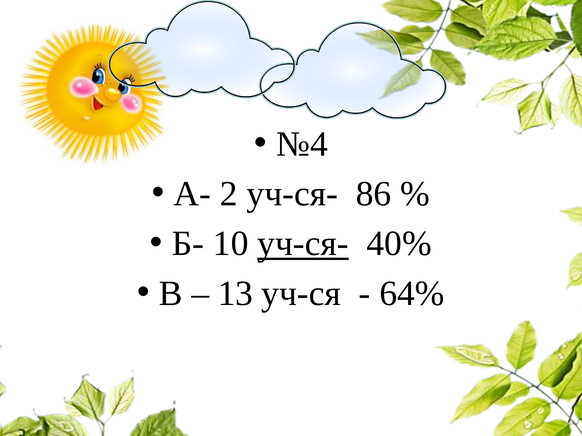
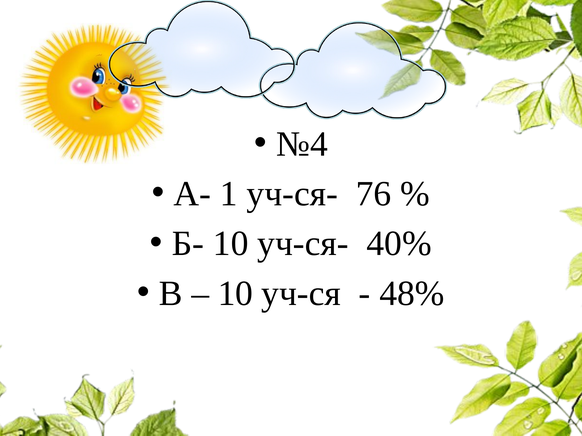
2: 2 -> 1
86: 86 -> 76
уч-ся- at (303, 244) underline: present -> none
13 at (235, 294): 13 -> 10
64%: 64% -> 48%
